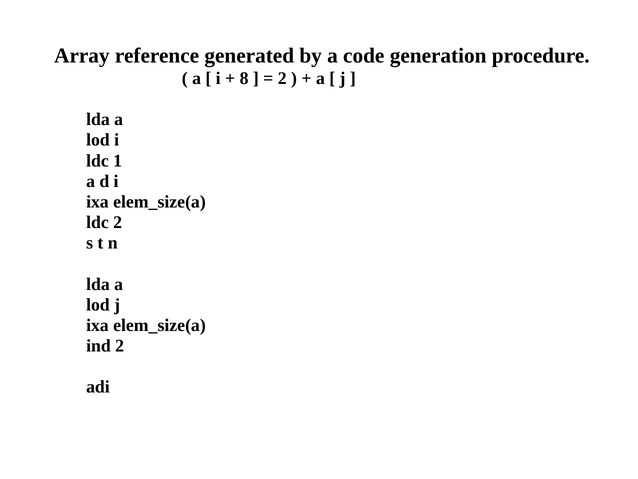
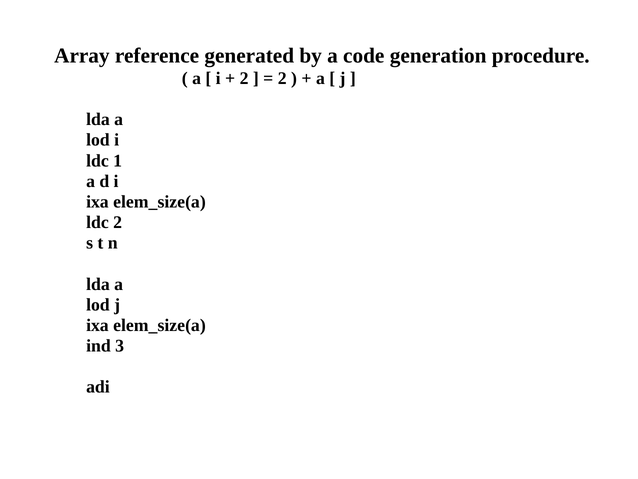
8 at (244, 78): 8 -> 2
ind 2: 2 -> 3
